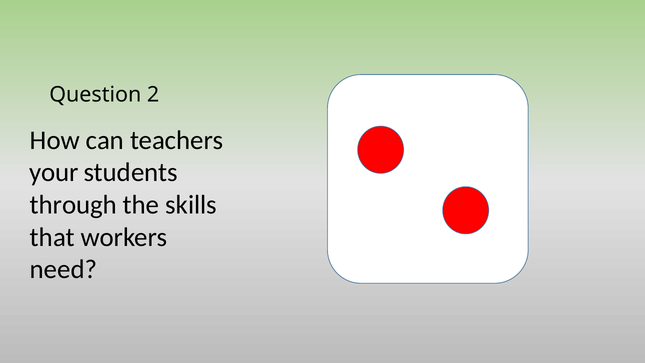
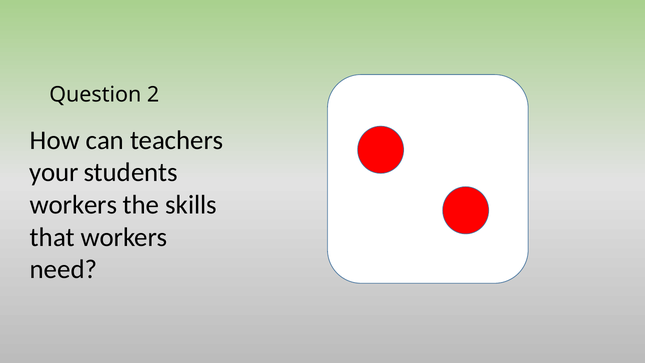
through at (73, 205): through -> workers
